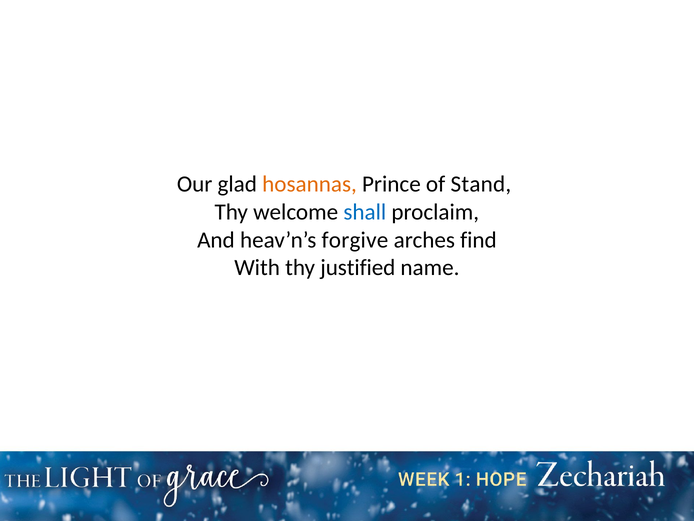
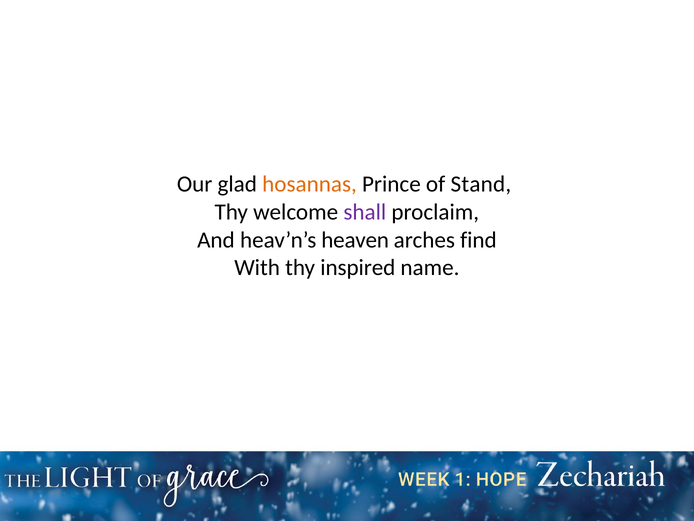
shall colour: blue -> purple
forgive: forgive -> heaven
justified: justified -> inspired
